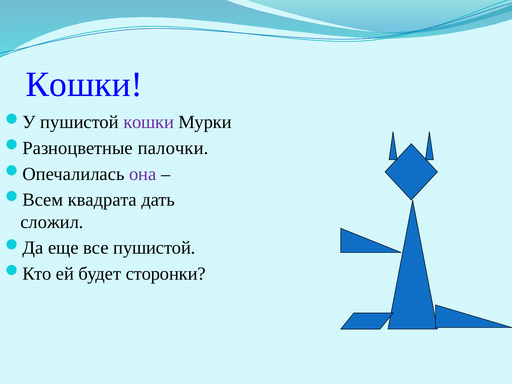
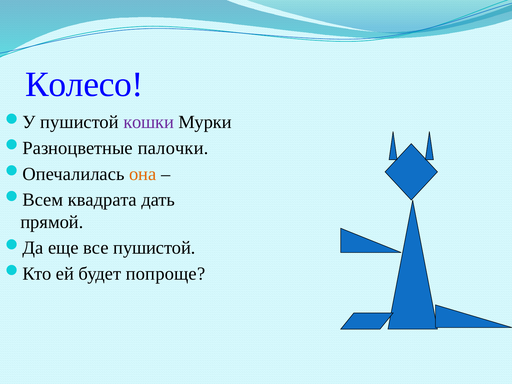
Кошки at (84, 85): Кошки -> Колесо
она colour: purple -> orange
сложил: сложил -> прямой
сторонки: сторонки -> попроще
